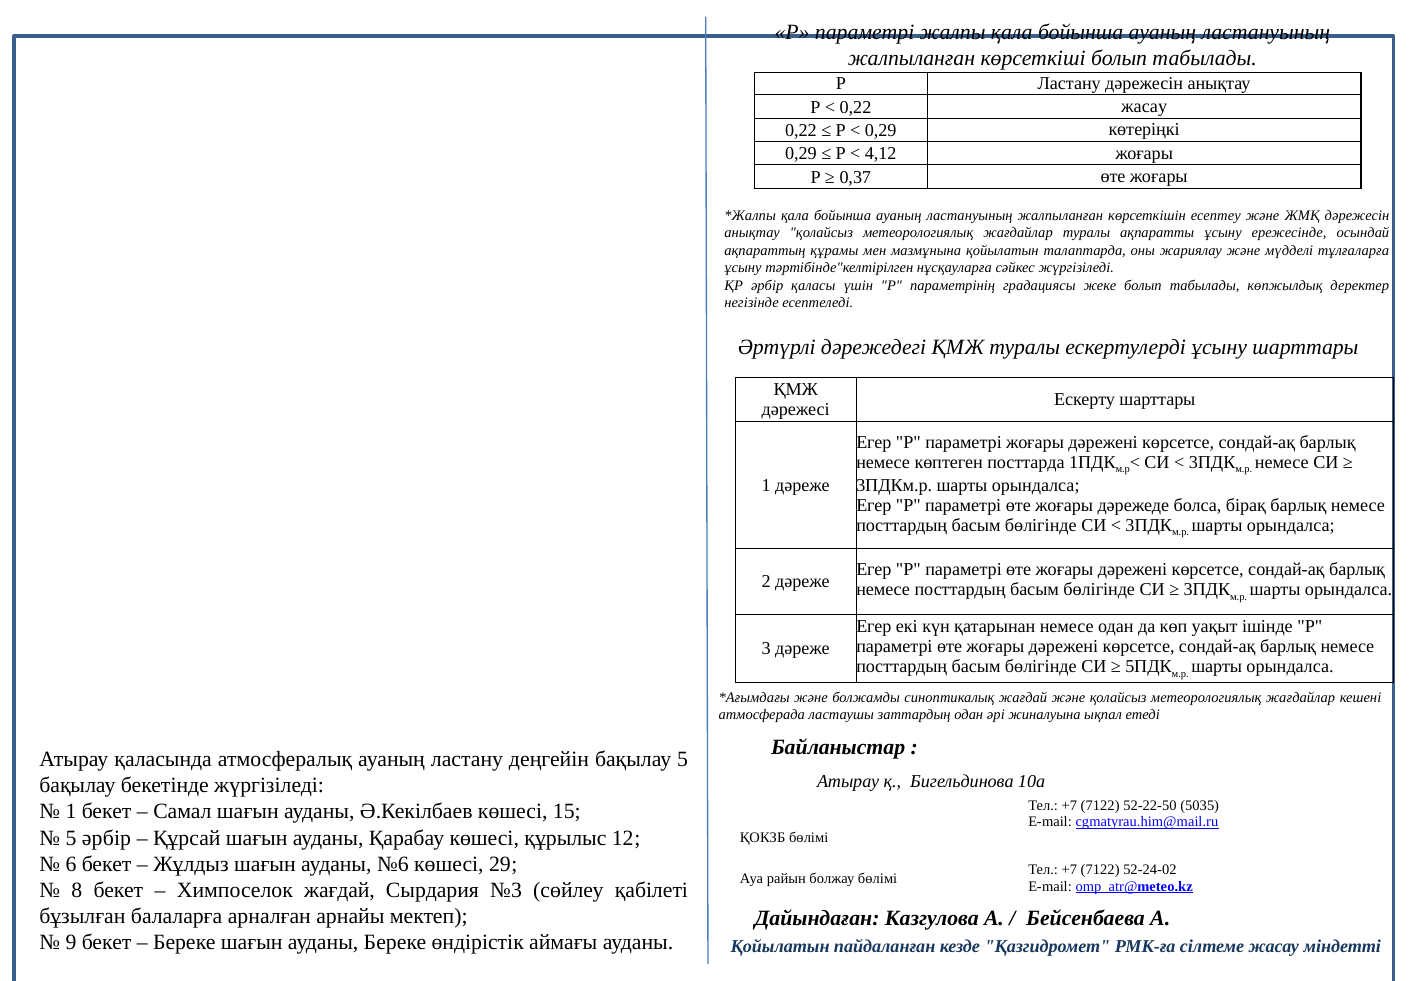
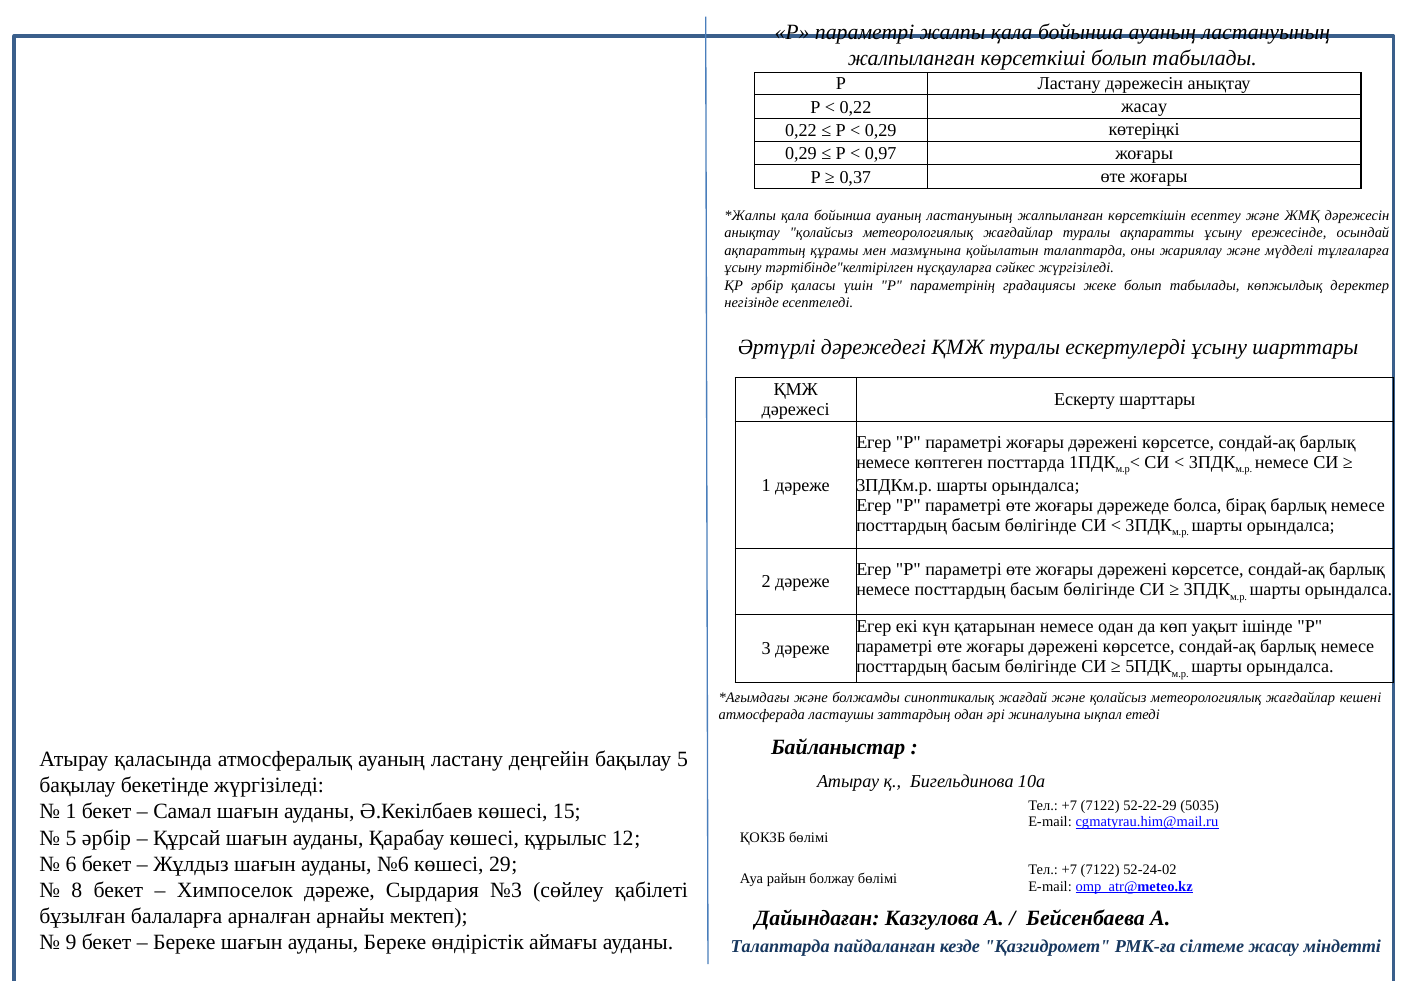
4,12: 4,12 -> 0,97
52-22-50: 52-22-50 -> 52-22-29
Химпоселок жағдай: жағдай -> дәреже
Қойылатын at (780, 946): Қойылатын -> Талаптарда
